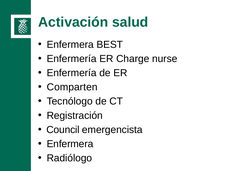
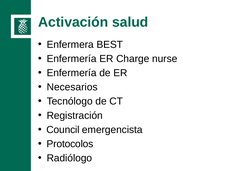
Comparten: Comparten -> Necesarios
Enfermera at (70, 143): Enfermera -> Protocolos
